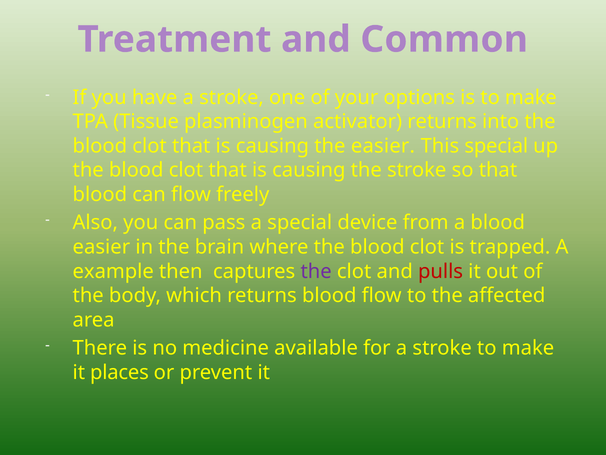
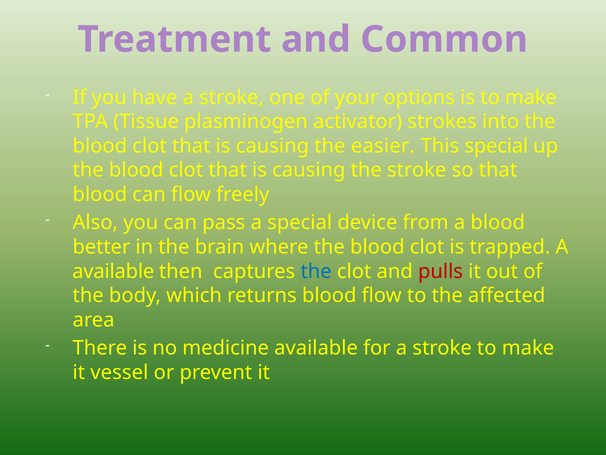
activator returns: returns -> strokes
easier at (101, 247): easier -> better
example at (113, 271): example -> available
the at (316, 271) colour: purple -> blue
places: places -> vessel
